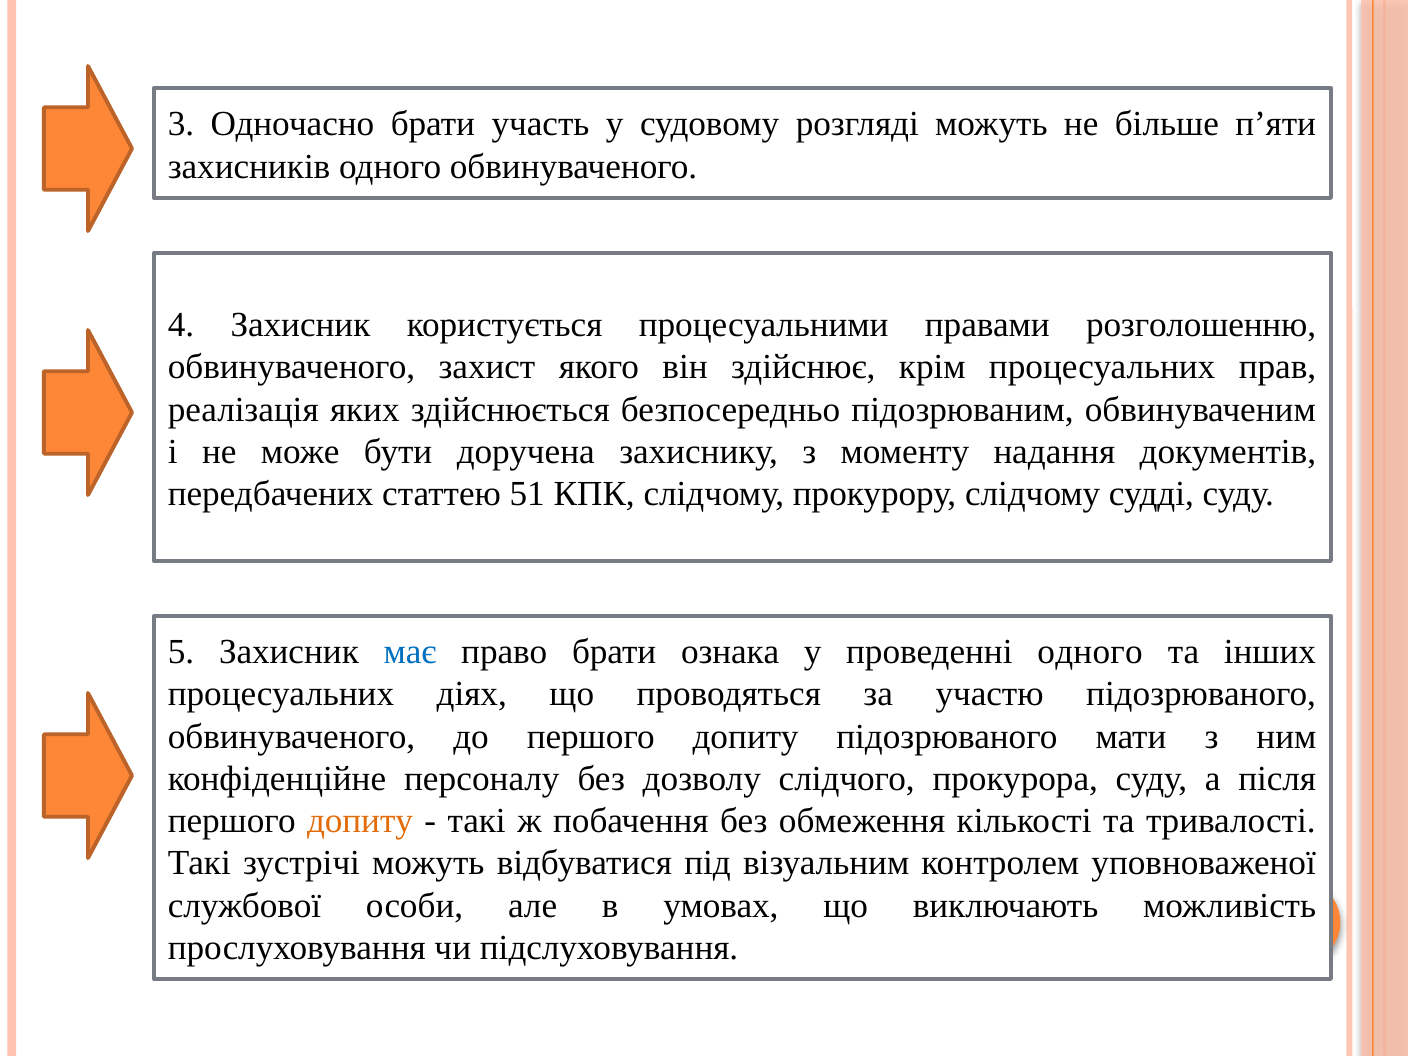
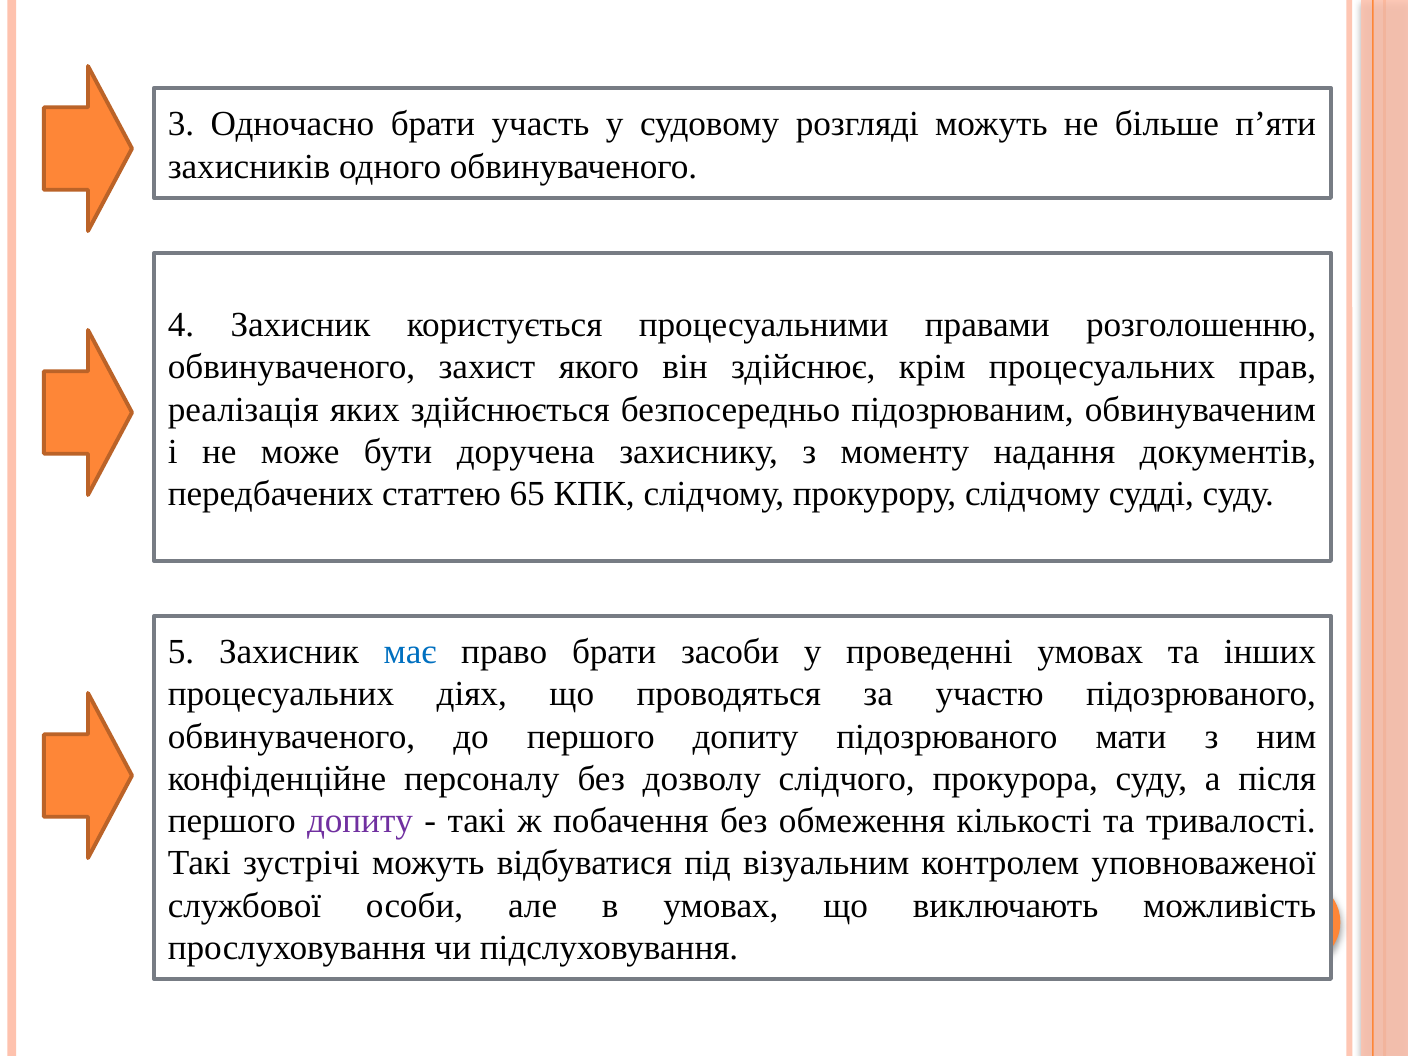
51: 51 -> 65
ознака: ознака -> засоби
проведенні одного: одного -> умовах
допиту at (360, 821) colour: orange -> purple
